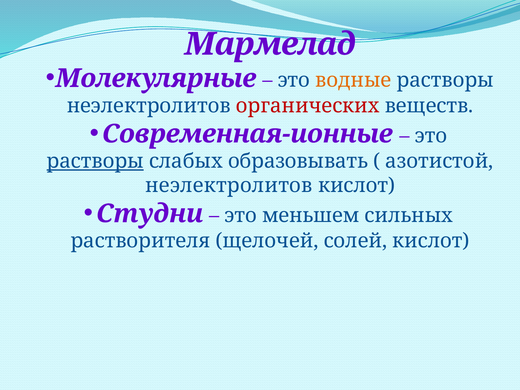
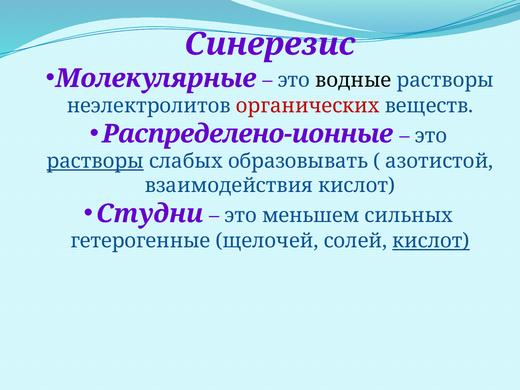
Мармелад: Мармелад -> Синерезис
водные colour: orange -> black
Современная-ионные: Современная-ионные -> Распределено-ионные
неэлектролитов at (229, 185): неэлектролитов -> взаимодействия
растворителя: растворителя -> гетерогенные
кислот at (431, 241) underline: none -> present
